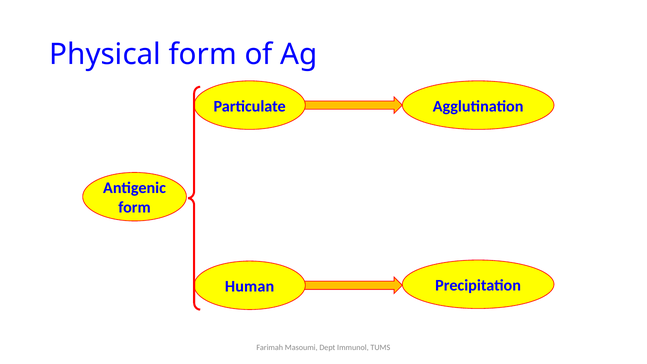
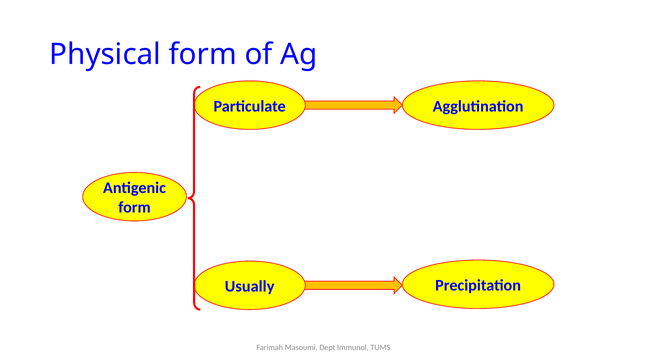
Human: Human -> Usually
